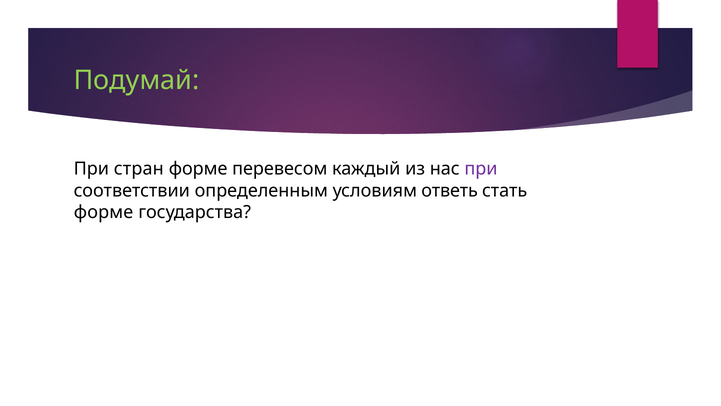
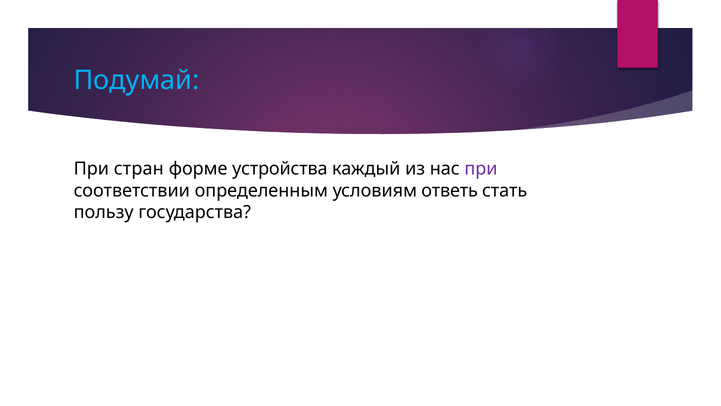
Подумай colour: light green -> light blue
перевесом: перевесом -> устройства
форме at (104, 212): форме -> пользу
